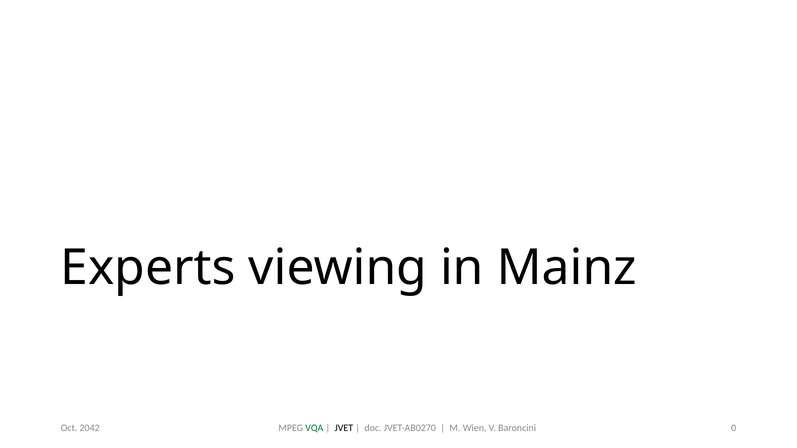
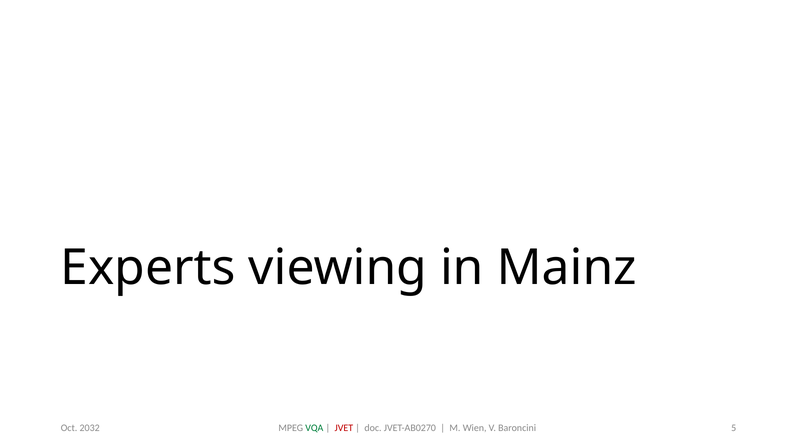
JVET colour: black -> red
0: 0 -> 5
2042: 2042 -> 2032
